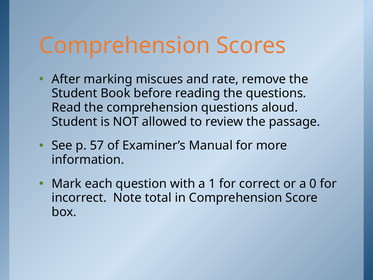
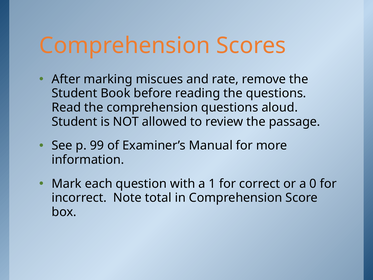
57: 57 -> 99
